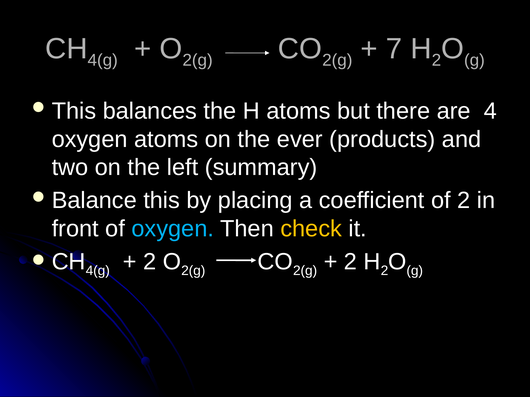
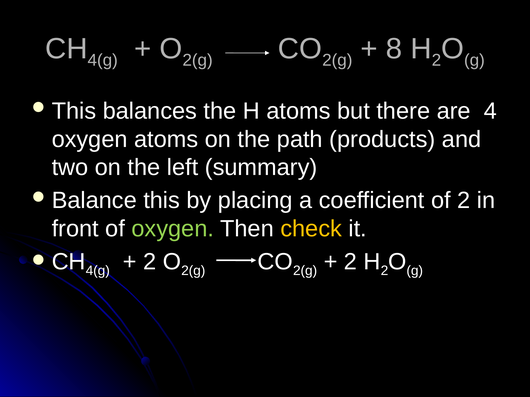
7: 7 -> 8
ever: ever -> path
oxygen at (173, 229) colour: light blue -> light green
